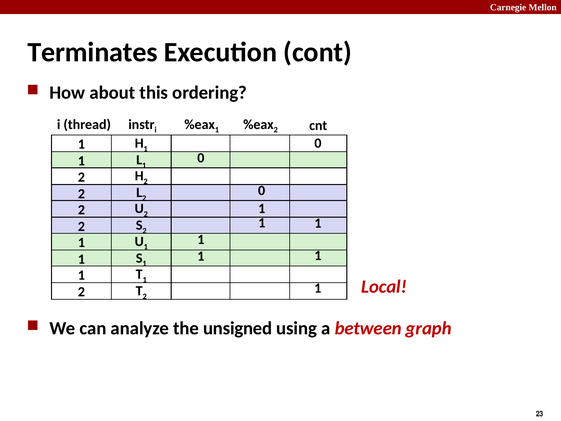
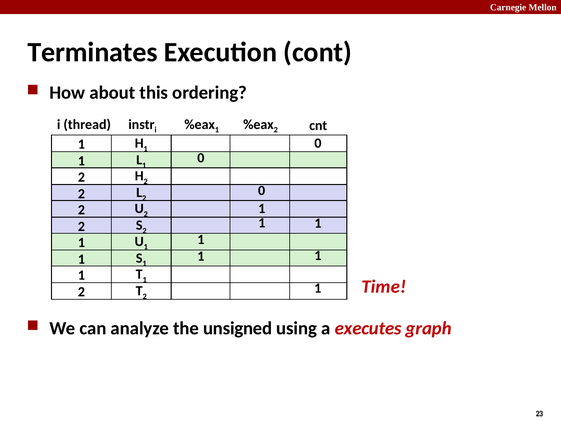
Local: Local -> Time
between: between -> executes
